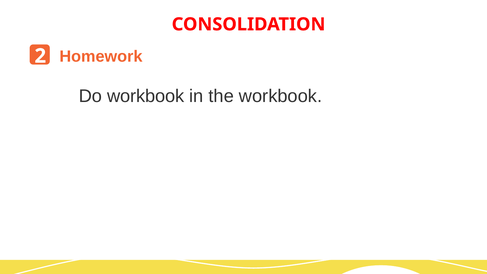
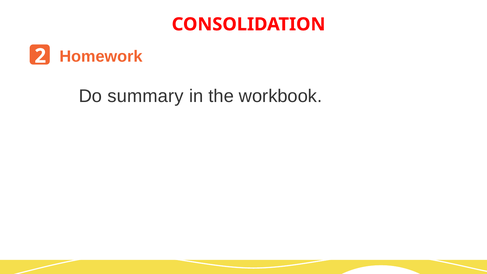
Do workbook: workbook -> summary
